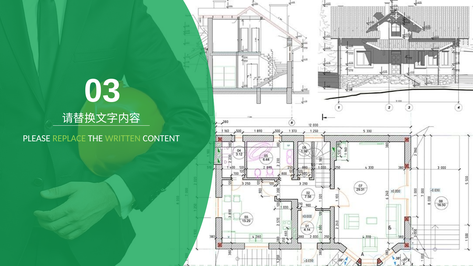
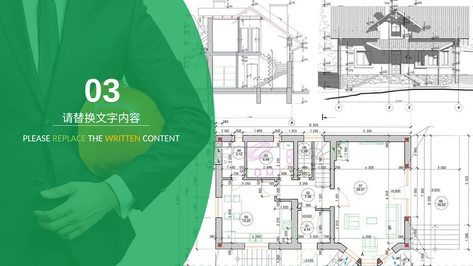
WRITTEN colour: light green -> yellow
